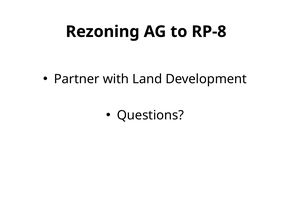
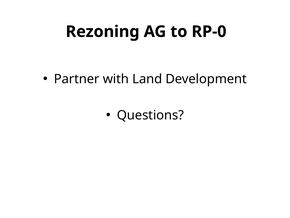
RP-8: RP-8 -> RP-0
